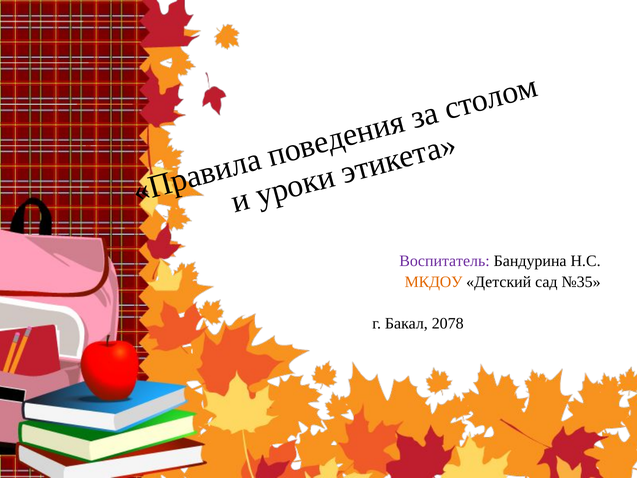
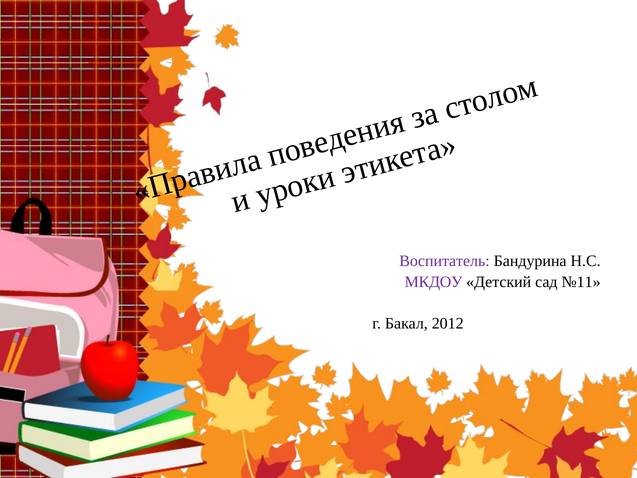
МКДОУ colour: orange -> purple
№35: №35 -> №11
2078: 2078 -> 2012
